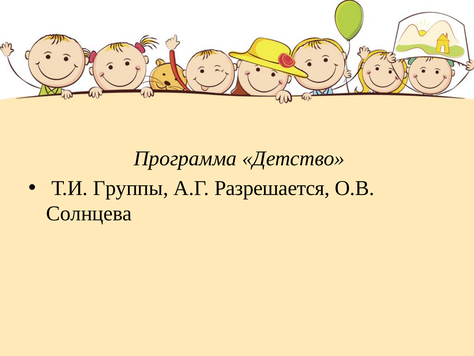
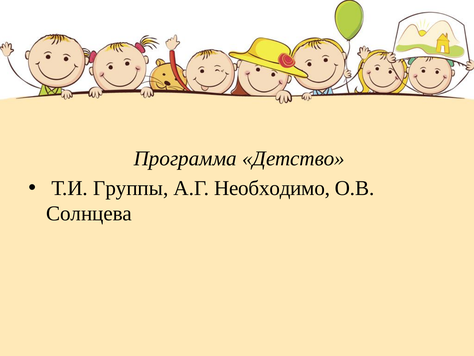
Разрешается: Разрешается -> Необходимо
